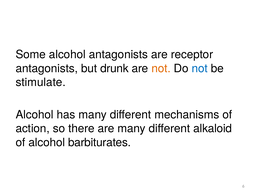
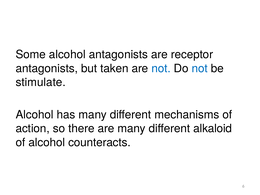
drunk: drunk -> taken
not at (161, 68) colour: orange -> blue
barbiturates: barbiturates -> counteracts
